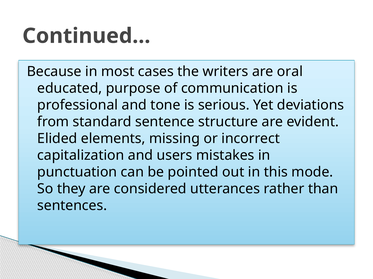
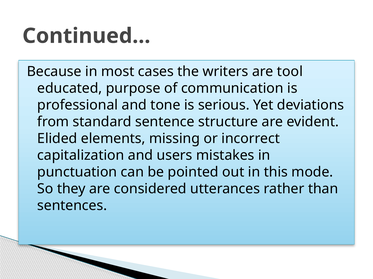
oral: oral -> tool
